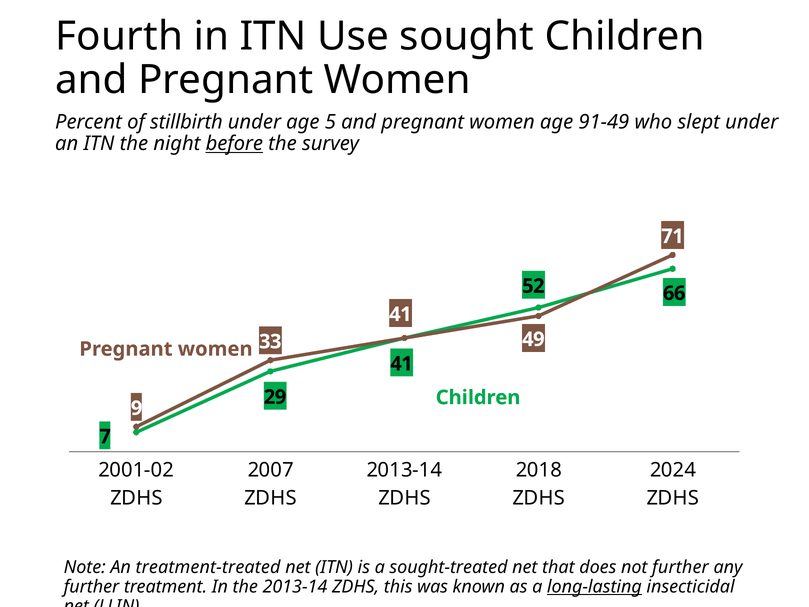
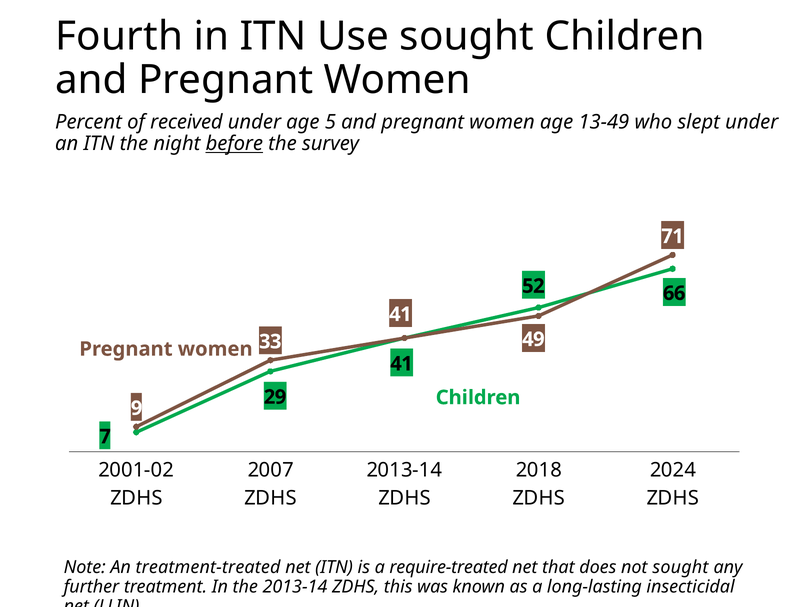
stillbirth: stillbirth -> received
91-49: 91-49 -> 13-49
sought-treated: sought-treated -> require-treated
not further: further -> sought
long-lasting underline: present -> none
